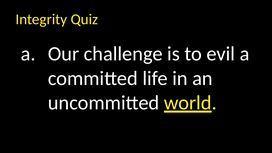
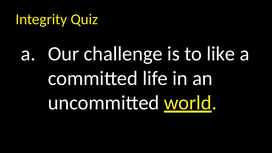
evil: evil -> like
